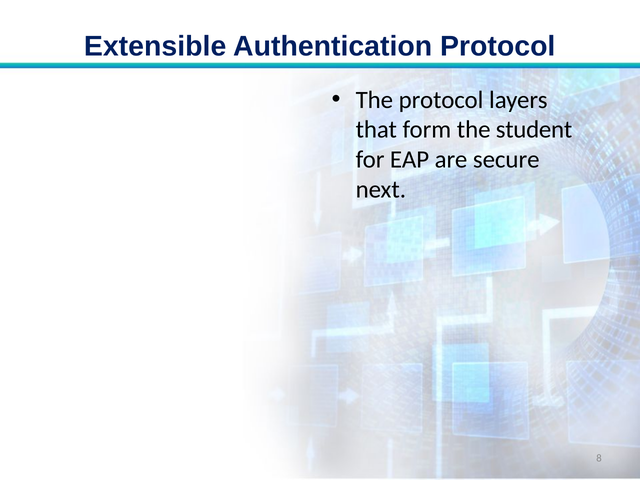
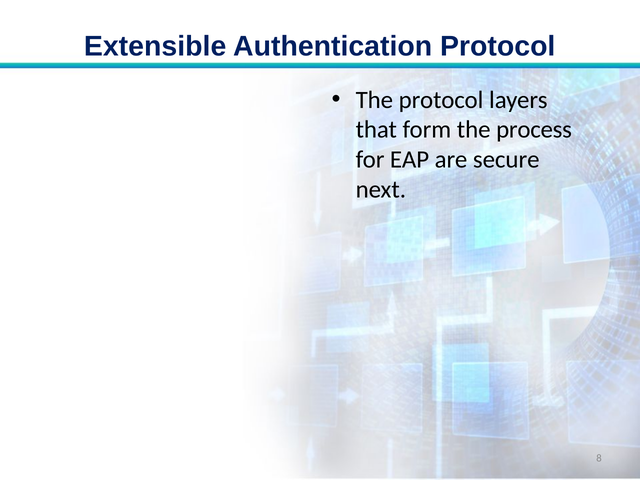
student: student -> process
